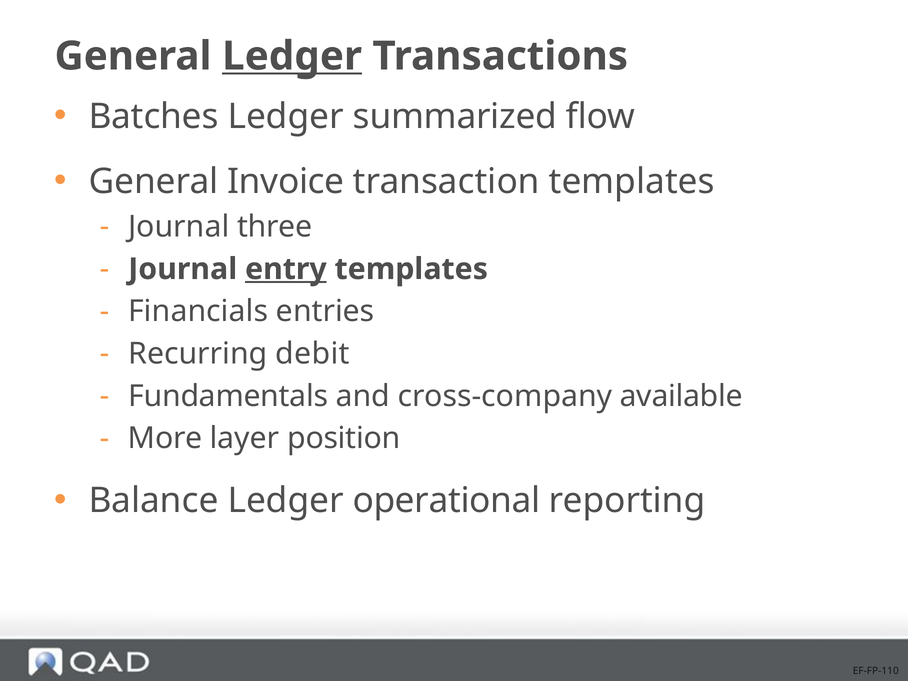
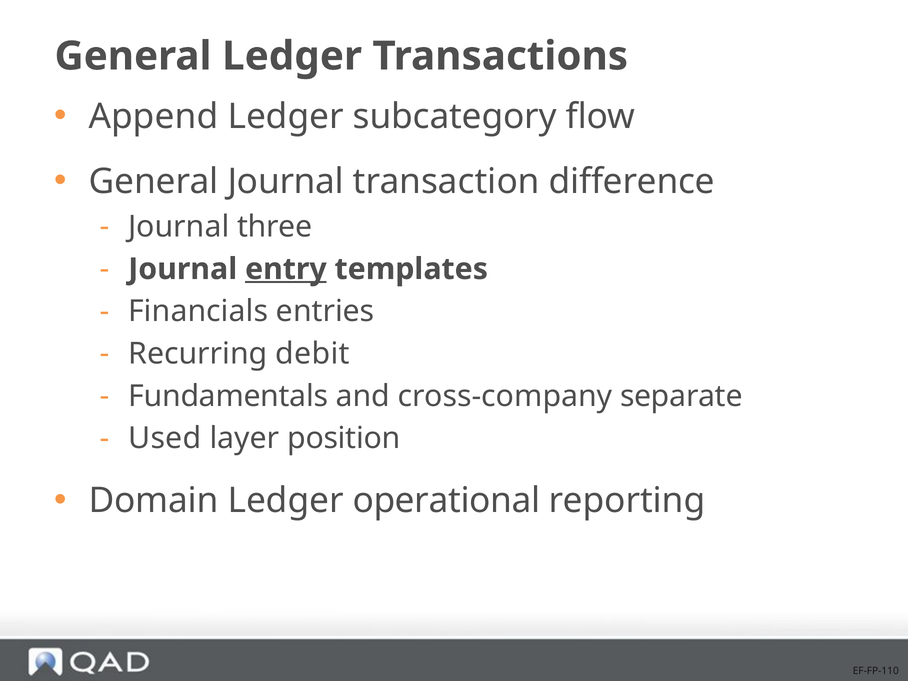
Ledger at (292, 56) underline: present -> none
Batches: Batches -> Append
summarized: summarized -> subcategory
General Invoice: Invoice -> Journal
transaction templates: templates -> difference
available: available -> separate
More: More -> Used
Balance: Balance -> Domain
